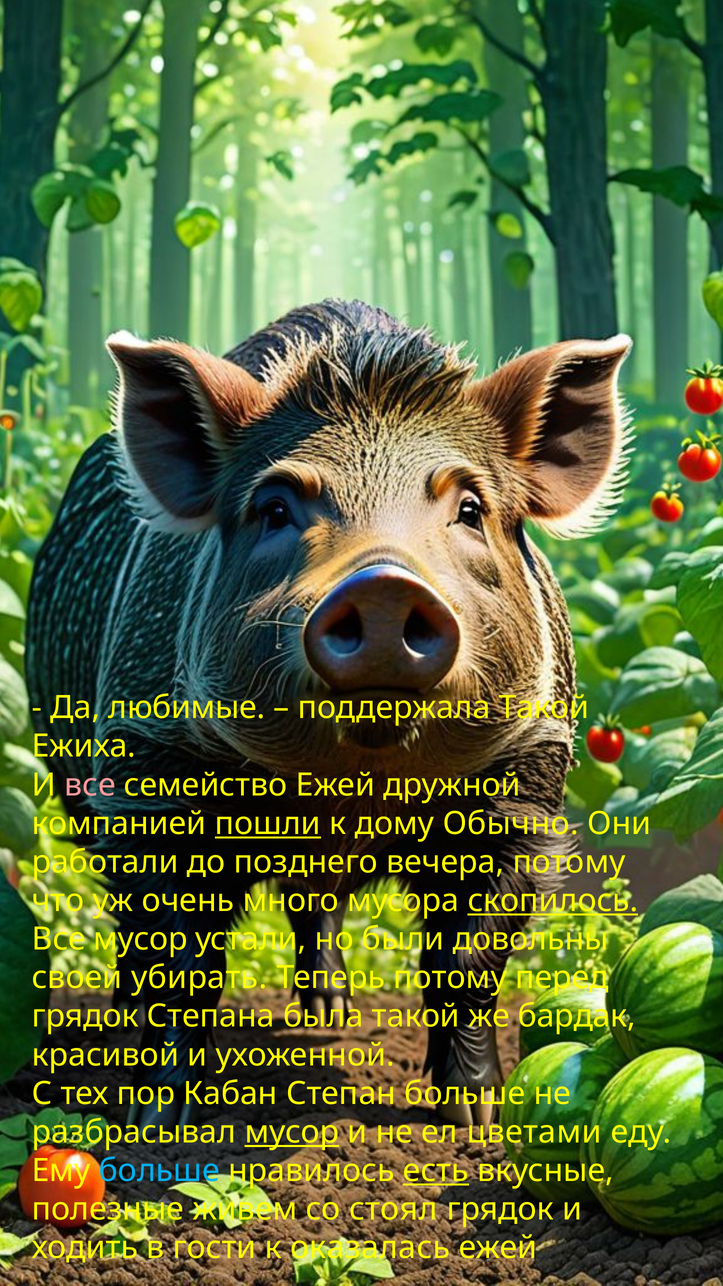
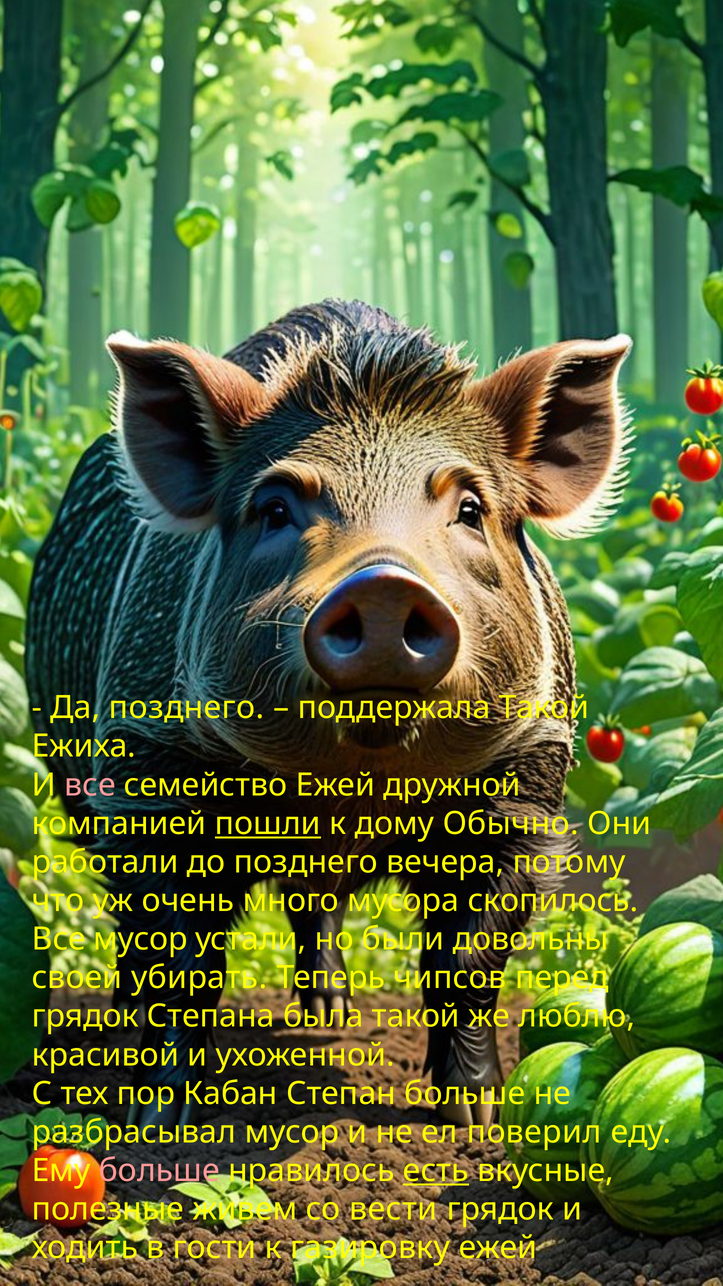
Да любимые: любимые -> позднего
скопилось underline: present -> none
Теперь потому: потому -> чипсов
бардак: бардак -> люблю
мусор at (292, 1132) underline: present -> none
цветами: цветами -> поверил
больше at (159, 1170) colour: light blue -> pink
стоял: стоял -> вести
оказалась: оказалась -> газировку
